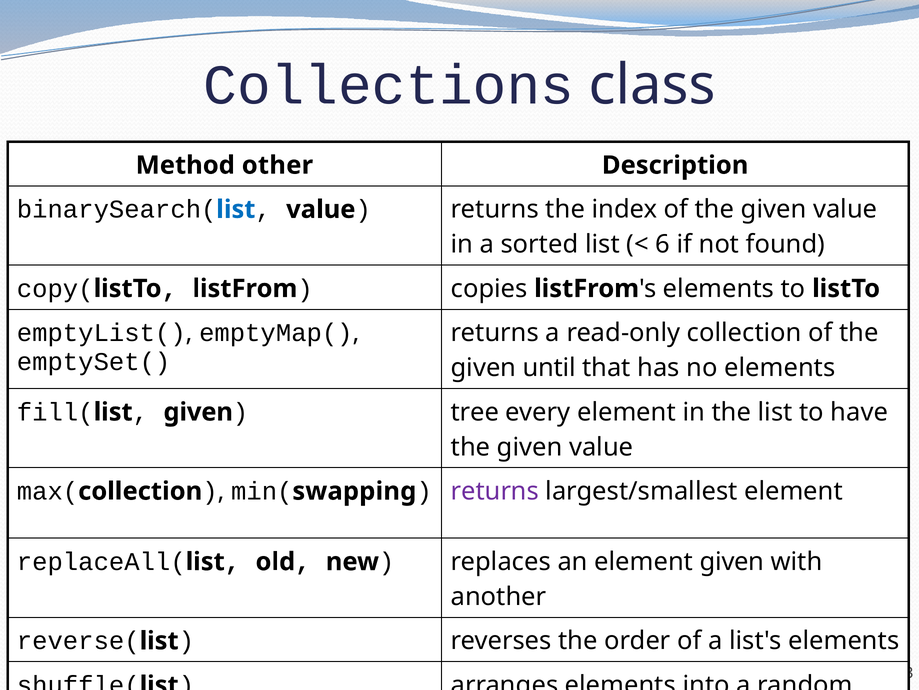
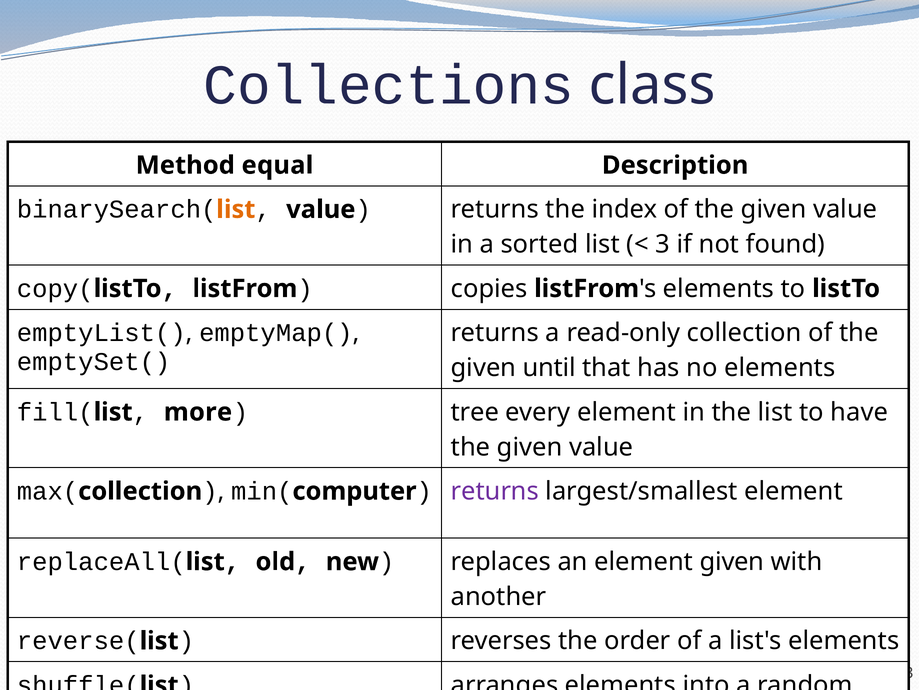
other: other -> equal
list at (236, 209) colour: blue -> orange
6 at (663, 244): 6 -> 3
given at (198, 412): given -> more
swapping: swapping -> computer
